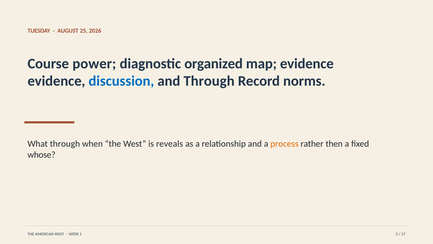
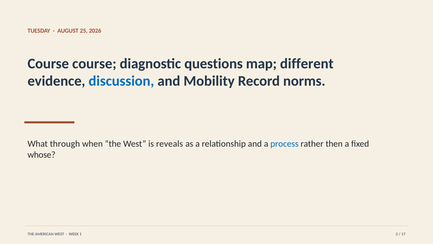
Course power: power -> course
organized: organized -> questions
map evidence: evidence -> different
and Through: Through -> Mobility
process colour: orange -> blue
